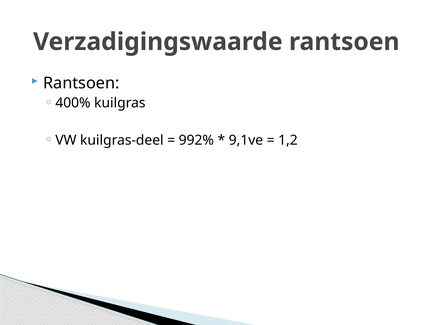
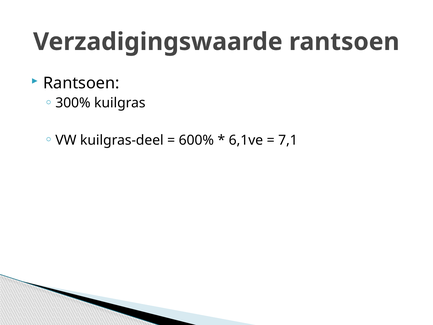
400%: 400% -> 300%
992%: 992% -> 600%
9,1ve: 9,1ve -> 6,1ve
1,2: 1,2 -> 7,1
